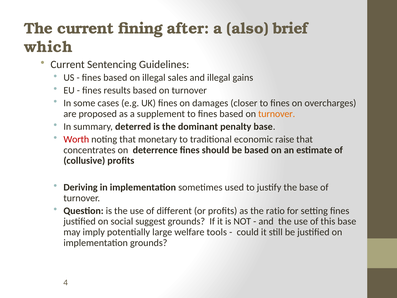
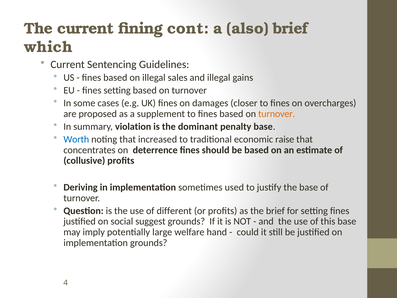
after: after -> cont
fines results: results -> setting
deterred: deterred -> violation
Worth colour: red -> blue
monetary: monetary -> increased
the ratio: ratio -> brief
tools: tools -> hand
